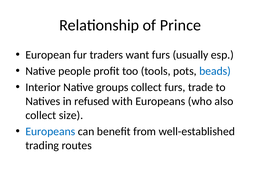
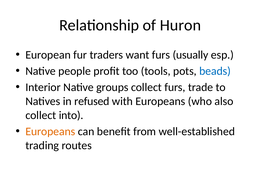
Prince: Prince -> Huron
size: size -> into
Europeans at (50, 131) colour: blue -> orange
